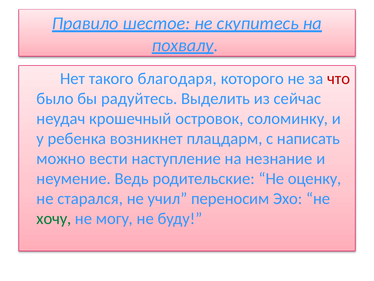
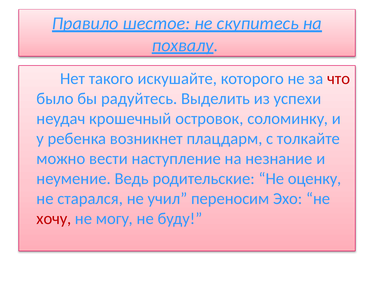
благодаря: благодаря -> искушайте
сейчас: сейчас -> успехи
написать: написать -> толкайте
хочу colour: green -> red
